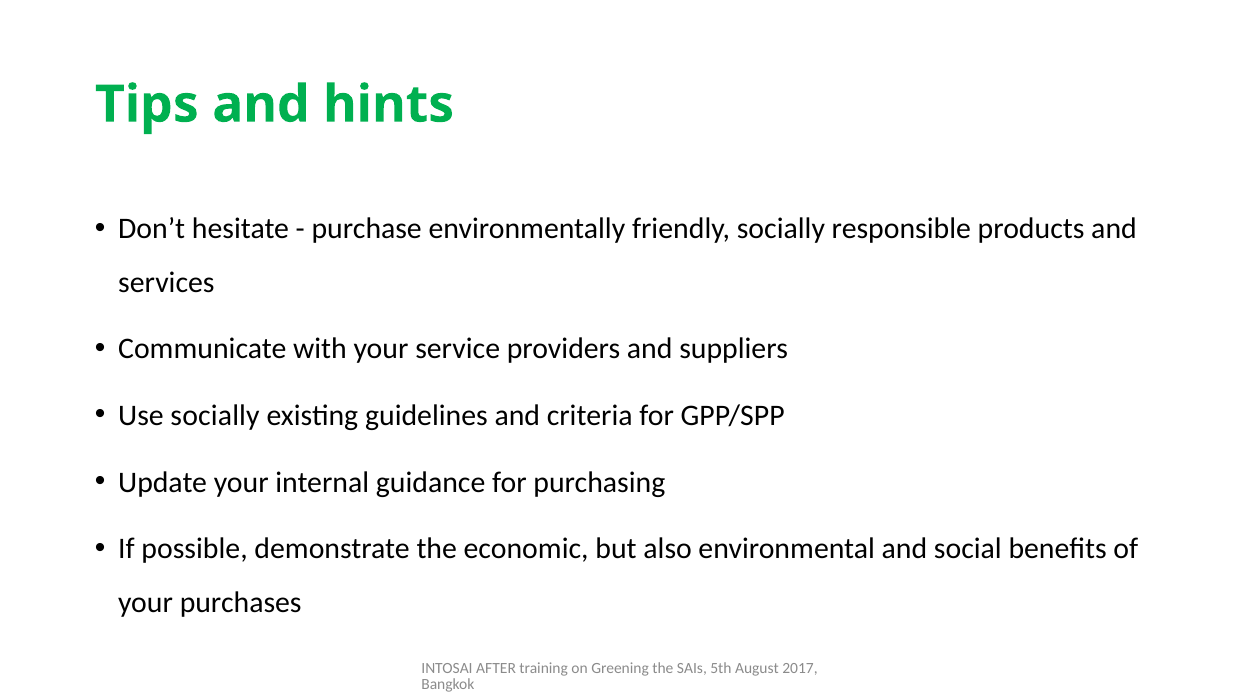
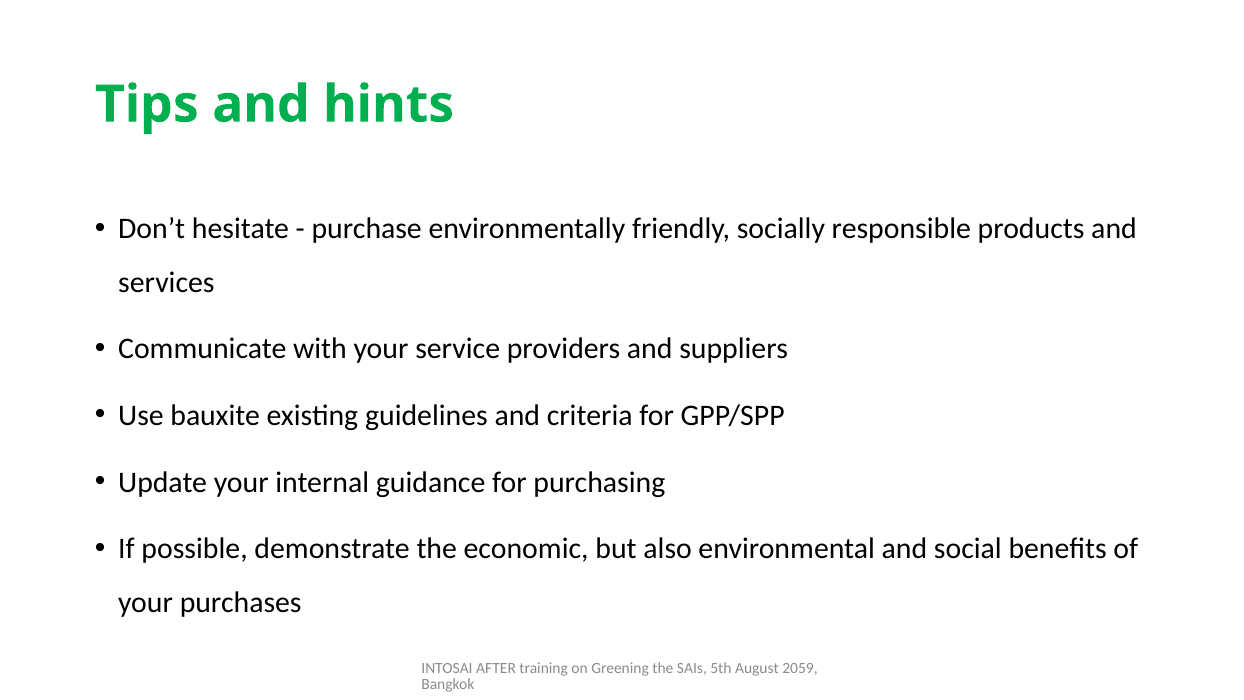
Use socially: socially -> bauxite
2017: 2017 -> 2059
